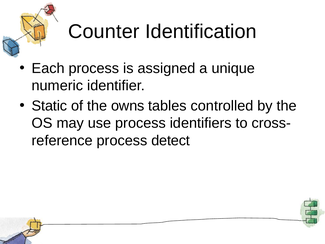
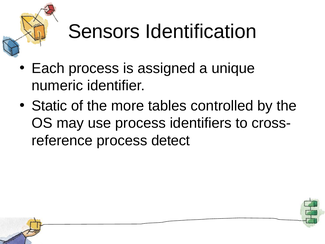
Counter: Counter -> Sensors
owns: owns -> more
